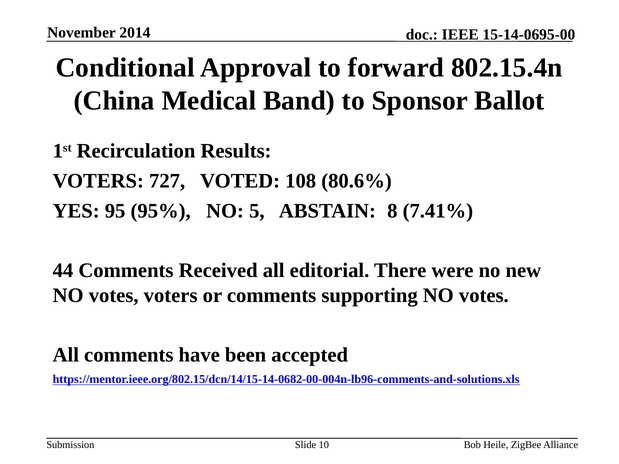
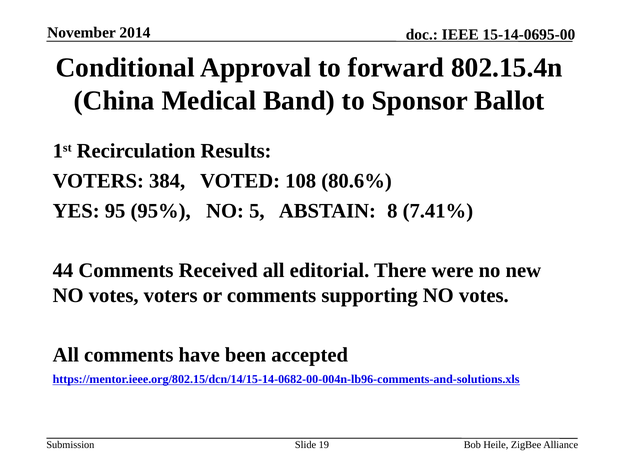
727: 727 -> 384
10: 10 -> 19
